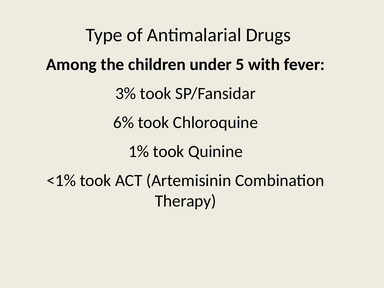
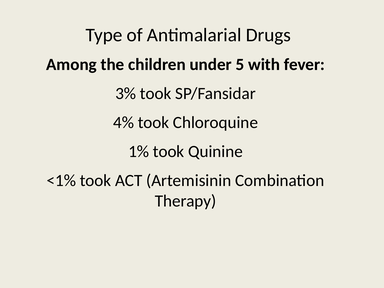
6%: 6% -> 4%
